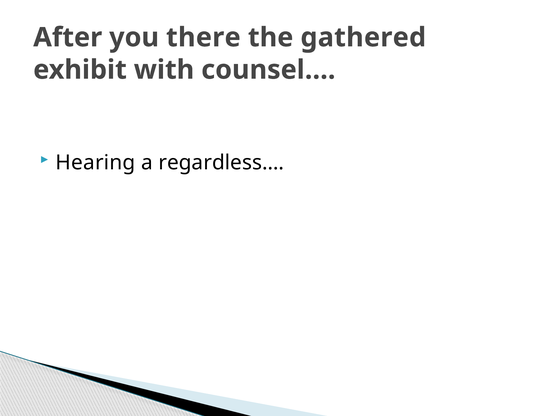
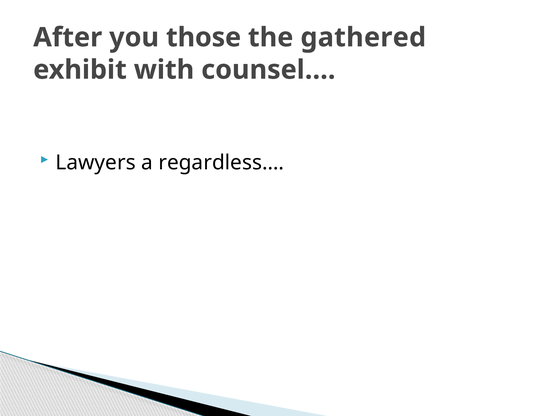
there: there -> those
Hearing: Hearing -> Lawyers
